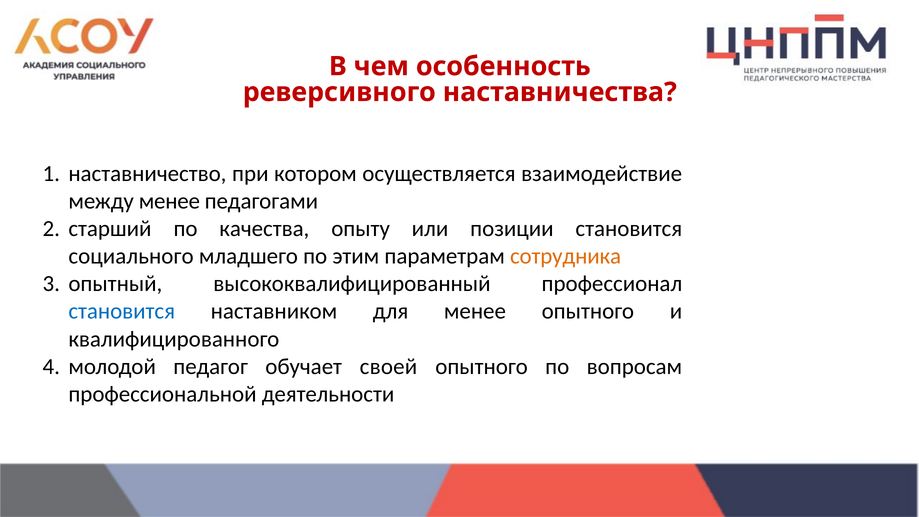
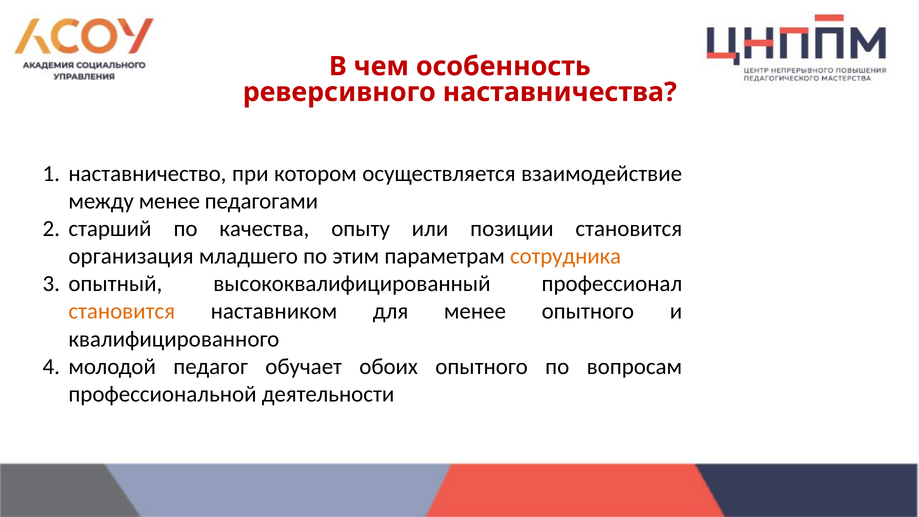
социального: социального -> организация
становится at (122, 311) colour: blue -> orange
своей: своей -> обоих
